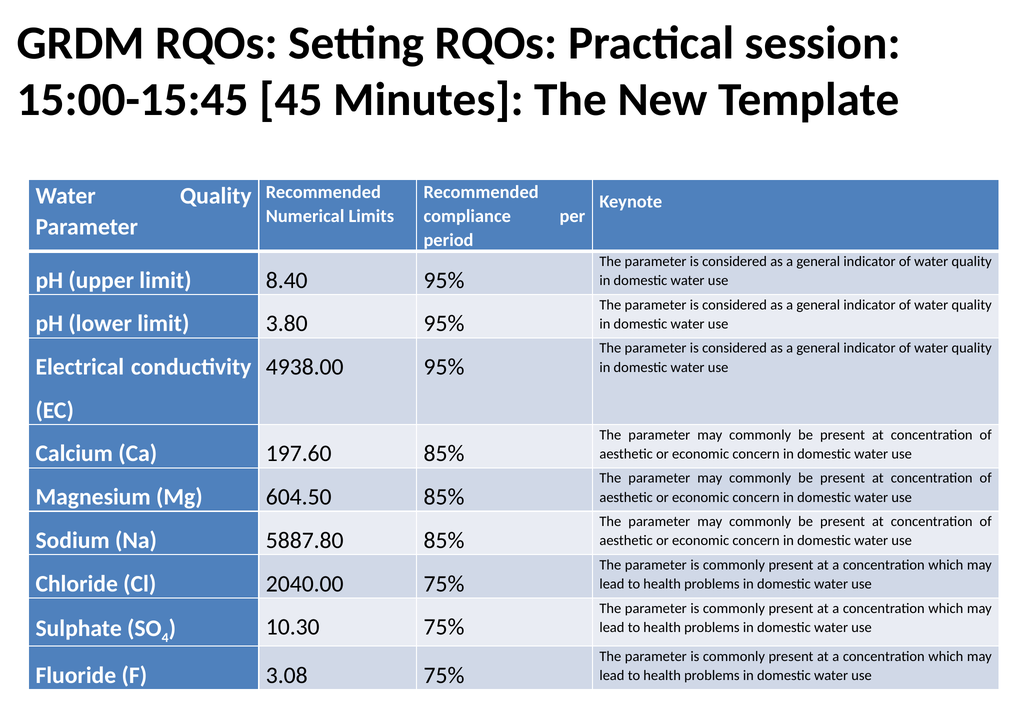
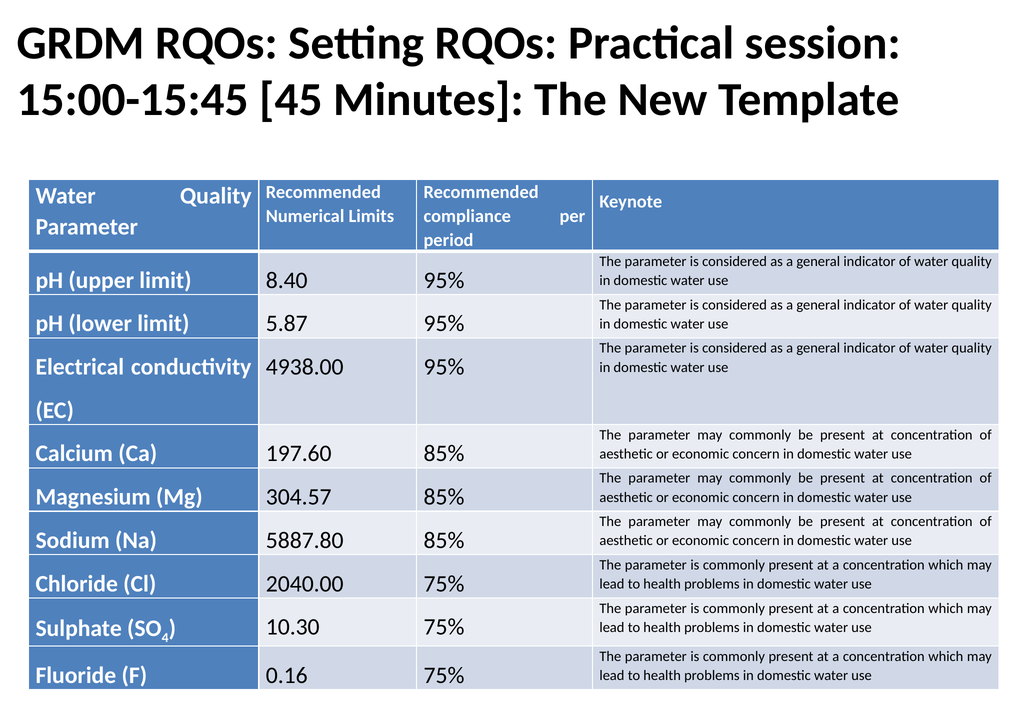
3.80: 3.80 -> 5.87
604.50: 604.50 -> 304.57
3.08: 3.08 -> 0.16
